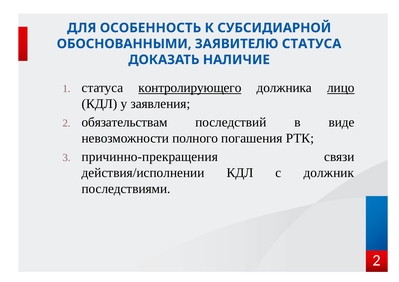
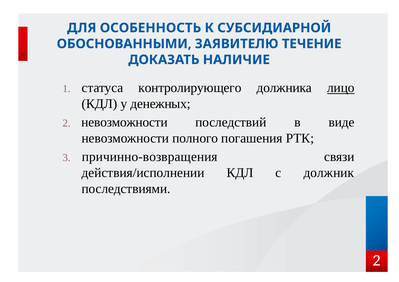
ЗАЯВИТЕЛЮ СТАТУСА: СТАТУСА -> ТЕЧЕНИЕ
контролирующего underline: present -> none
заявления: заявления -> денежных
2 обязательствам: обязательствам -> невозможности
причинно-прекращения: причинно-прекращения -> причинно-возвращения
